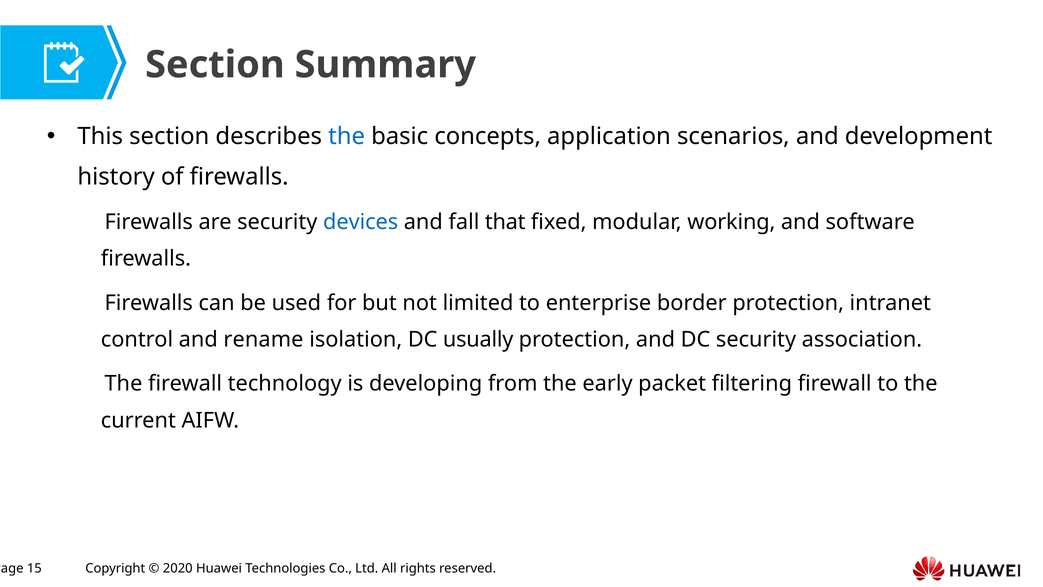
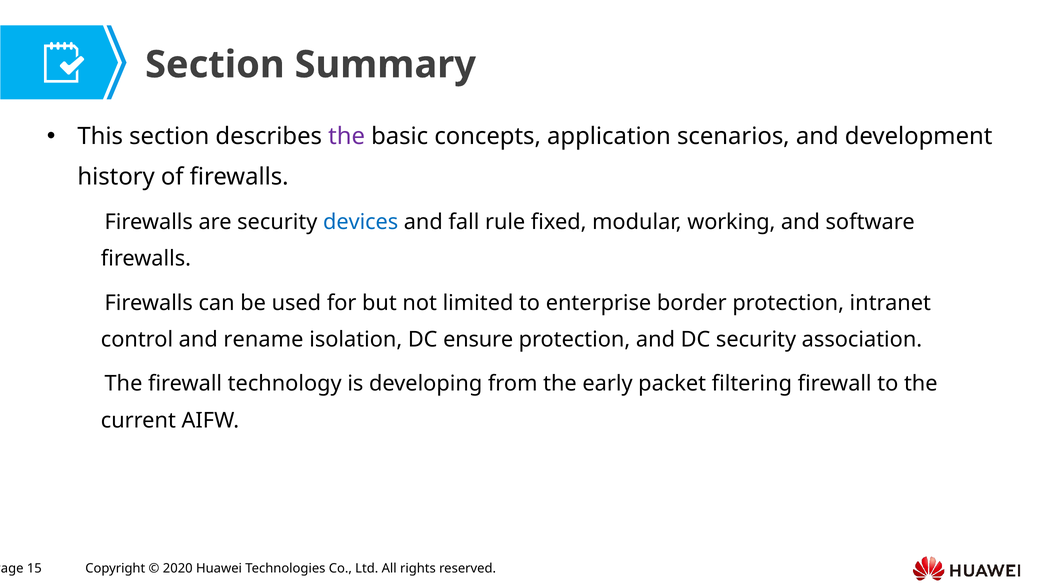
the at (347, 136) colour: blue -> purple
that: that -> rule
usually: usually -> ensure
